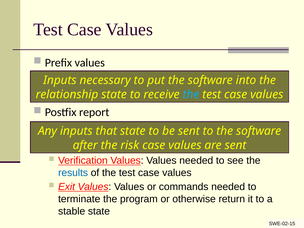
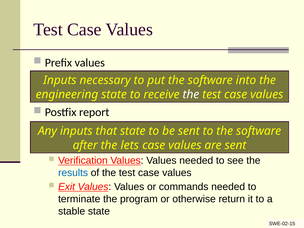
relationship: relationship -> engineering
the at (191, 95) colour: light blue -> white
risk: risk -> lets
